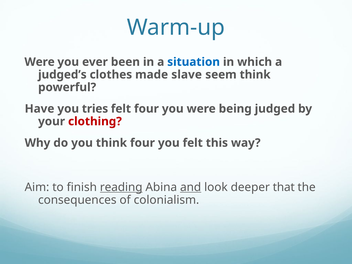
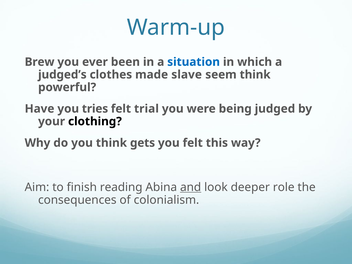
Were at (40, 62): Were -> Brew
felt four: four -> trial
clothing colour: red -> black
think four: four -> gets
reading underline: present -> none
that: that -> role
